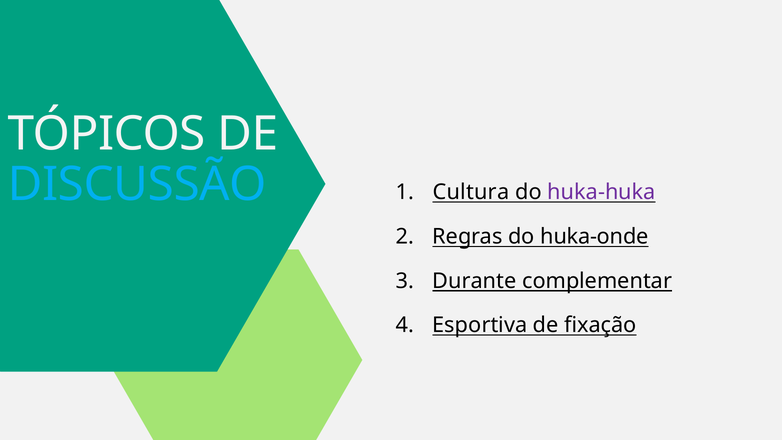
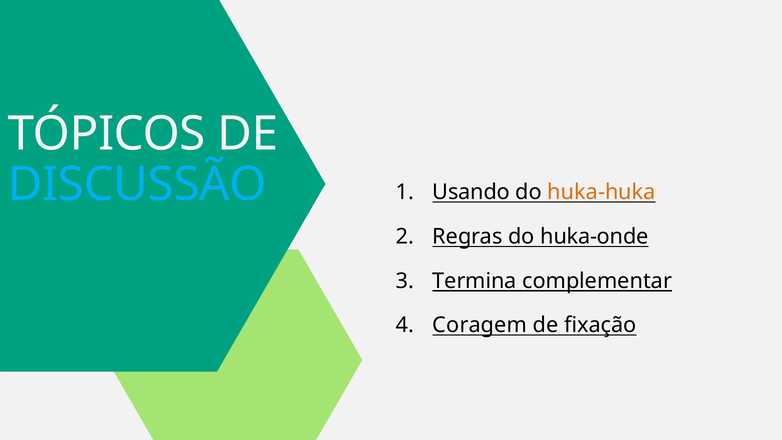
Cultura: Cultura -> Usando
huka-huka colour: purple -> orange
Durante: Durante -> Termina
Esportiva: Esportiva -> Coragem
